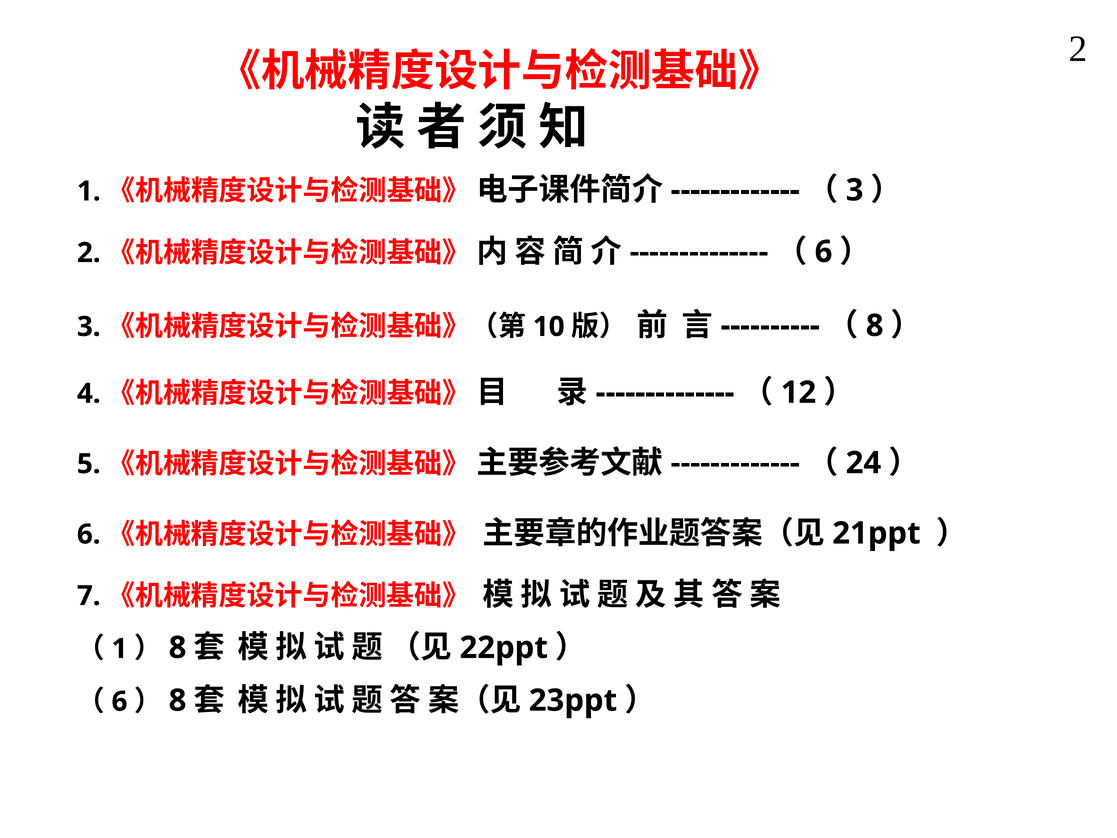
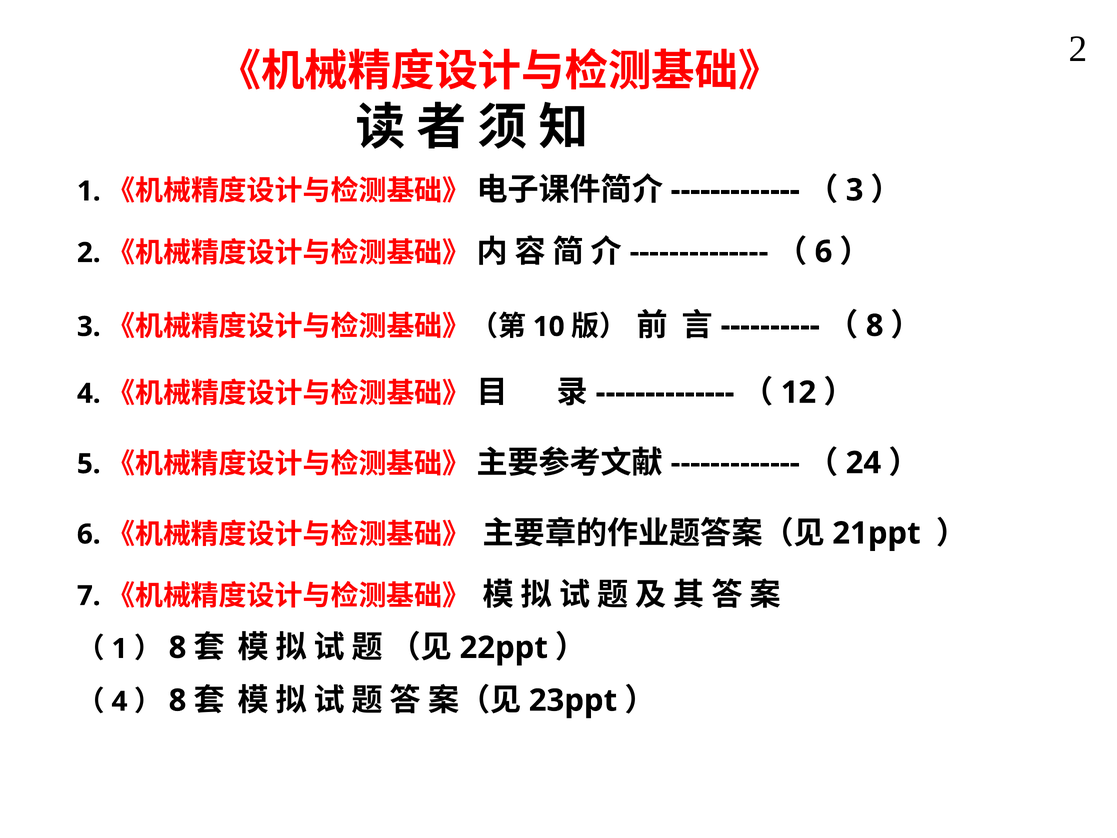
6 at (120, 701): 6 -> 4
